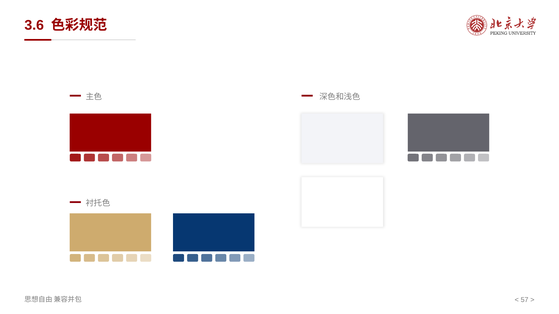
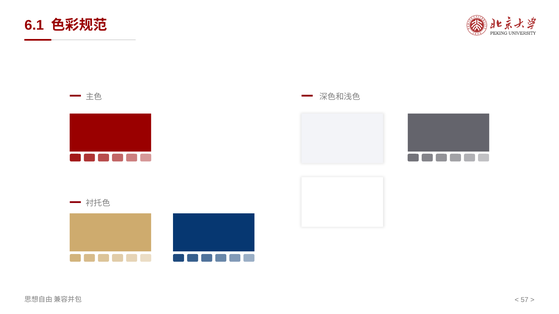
3.6: 3.6 -> 6.1
